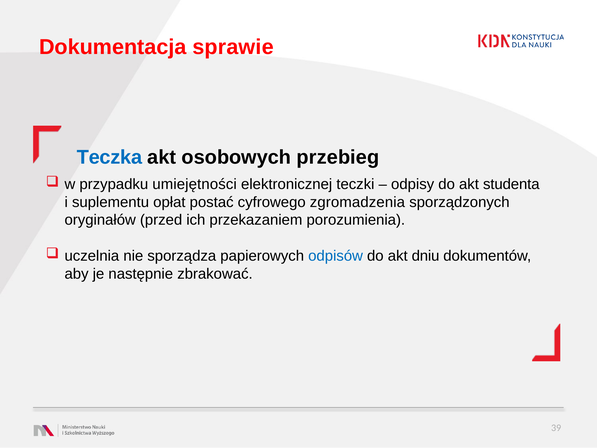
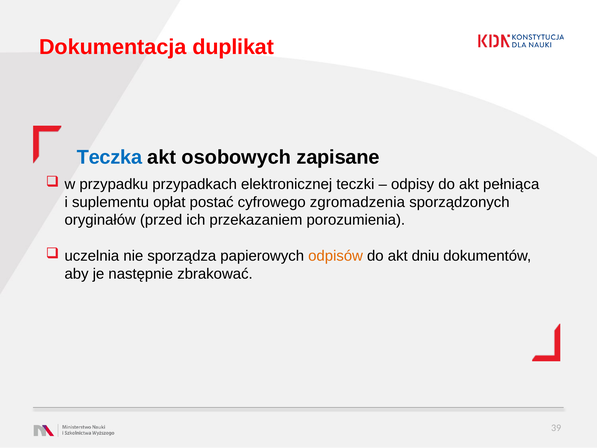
sprawie: sprawie -> duplikat
przebieg: przebieg -> zapisane
umiejętności: umiejętności -> przypadkach
studenta: studenta -> pełniąca
odpisów colour: blue -> orange
